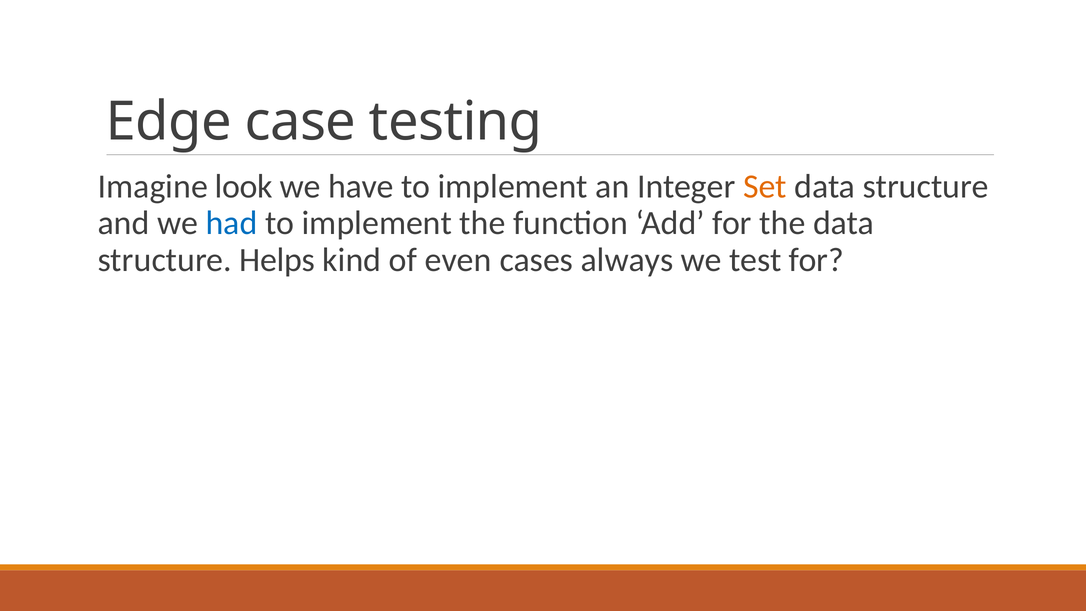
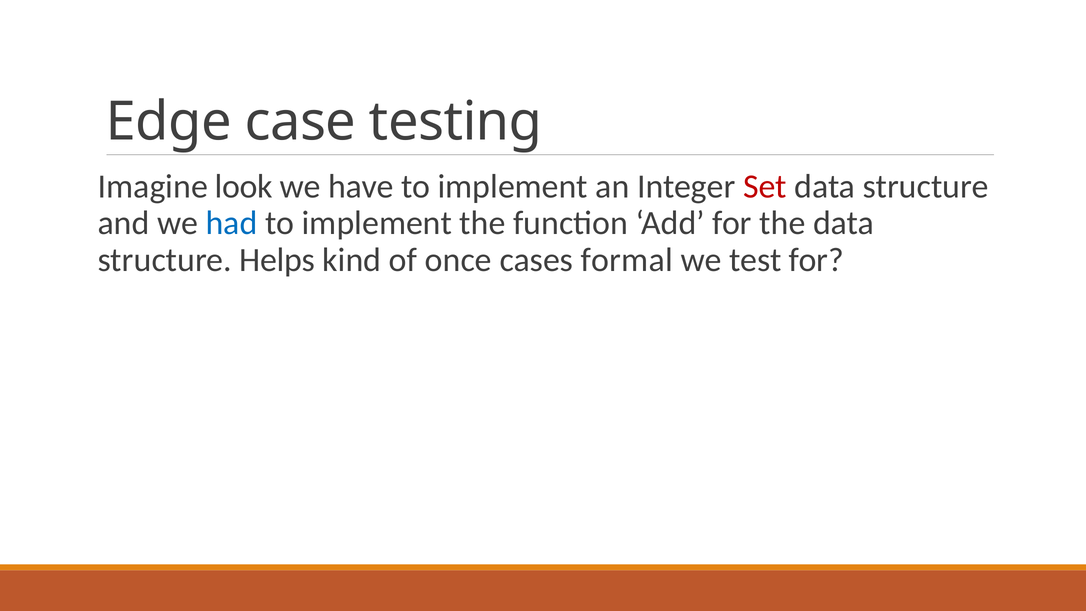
Set colour: orange -> red
even: even -> once
always: always -> formal
